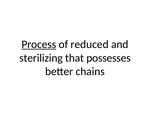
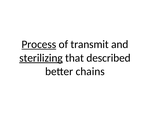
reduced: reduced -> transmit
sterilizing underline: none -> present
possesses: possesses -> described
